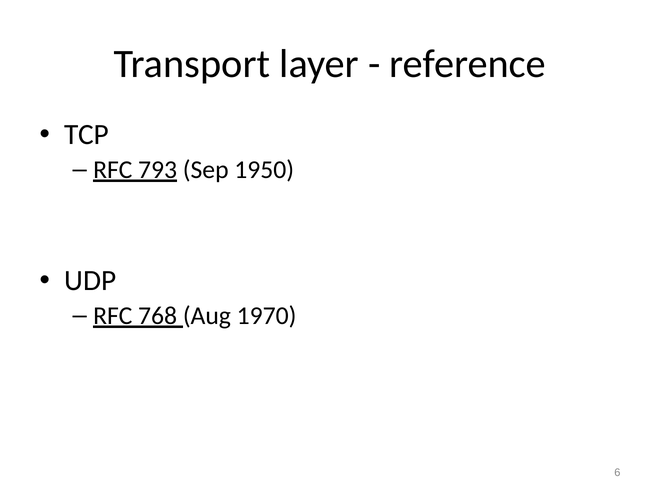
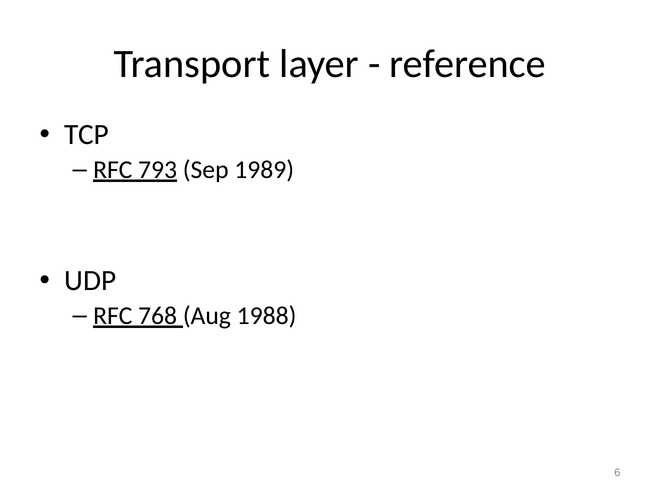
1950: 1950 -> 1989
1970: 1970 -> 1988
